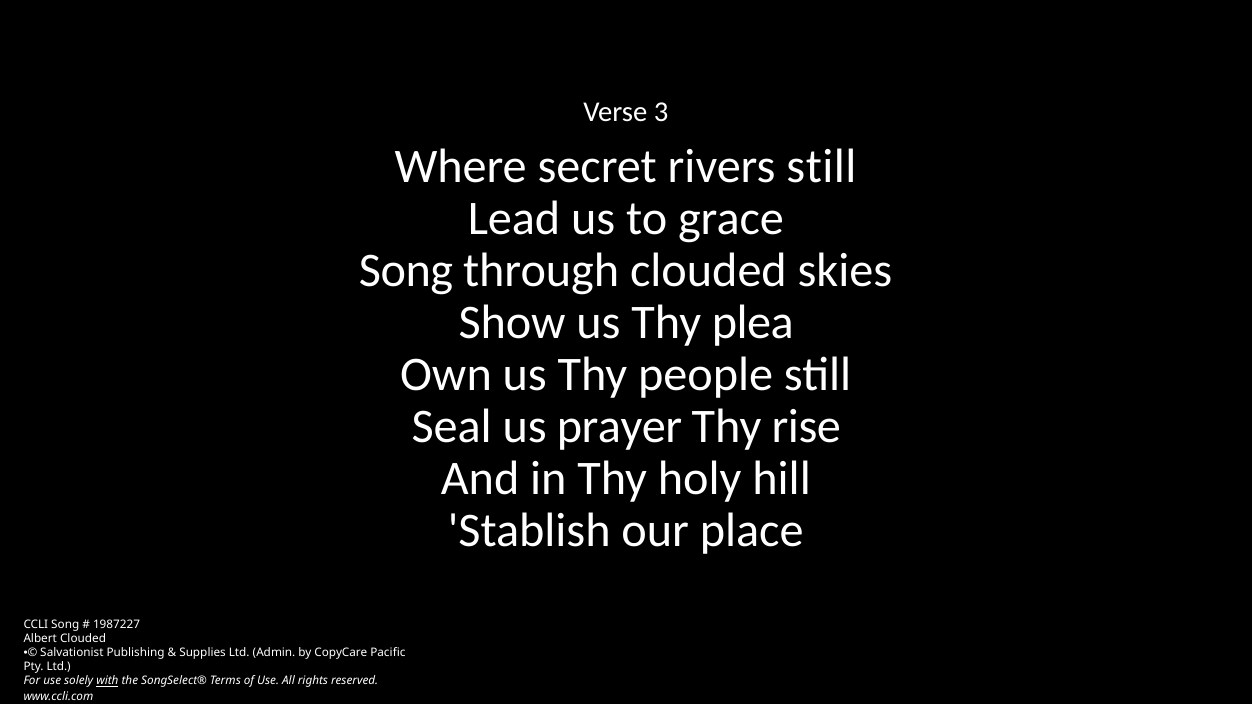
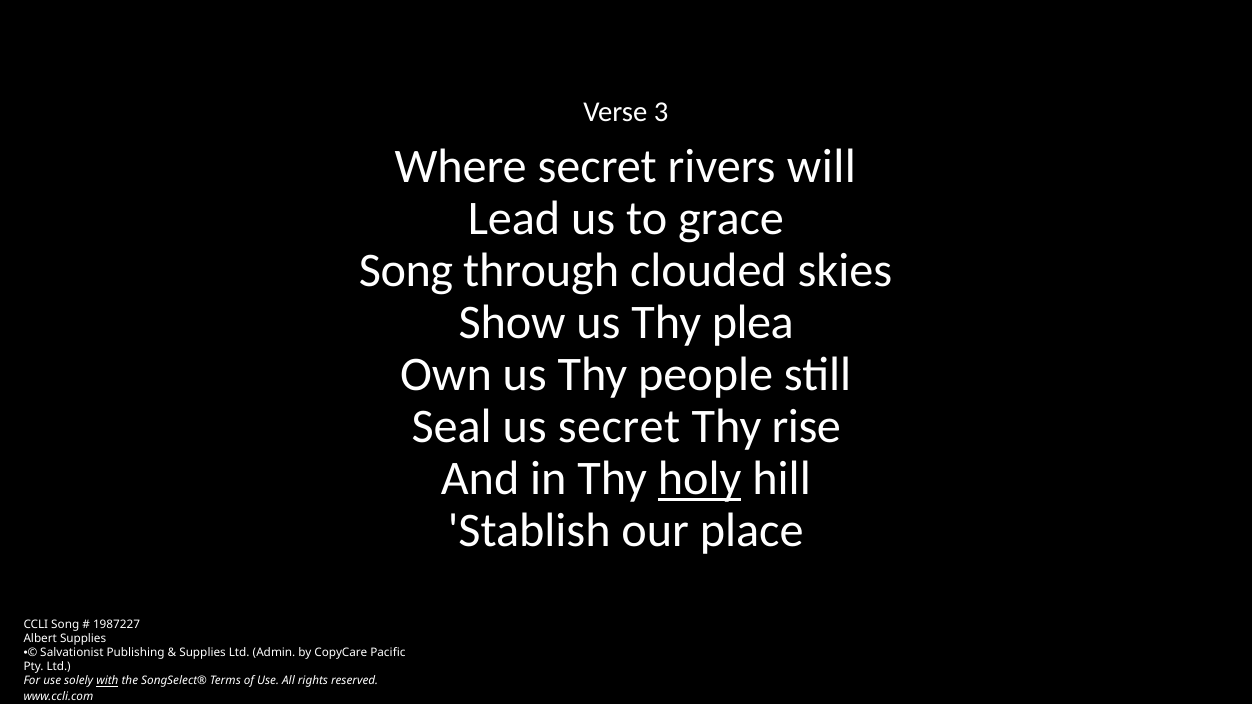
rivers still: still -> will
us prayer: prayer -> secret
holy underline: none -> present
Albert Clouded: Clouded -> Supplies
